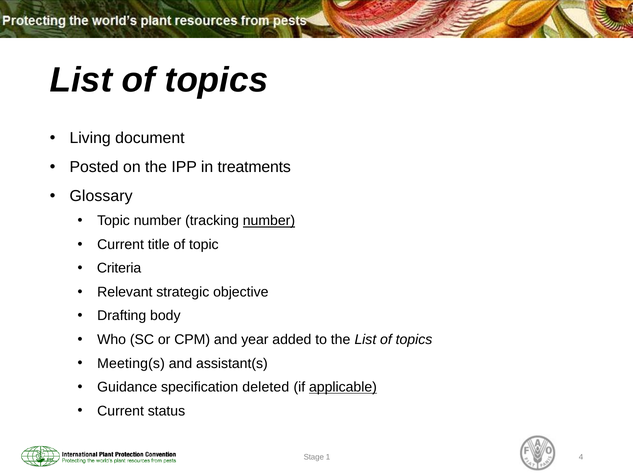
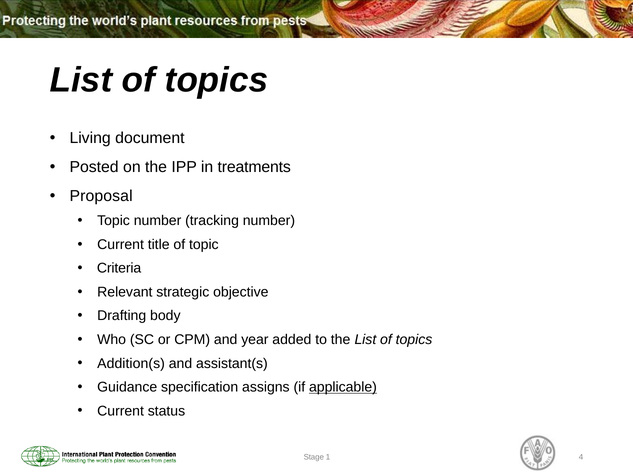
Glossary: Glossary -> Proposal
number at (269, 221) underline: present -> none
Meeting(s: Meeting(s -> Addition(s
deleted: deleted -> assigns
